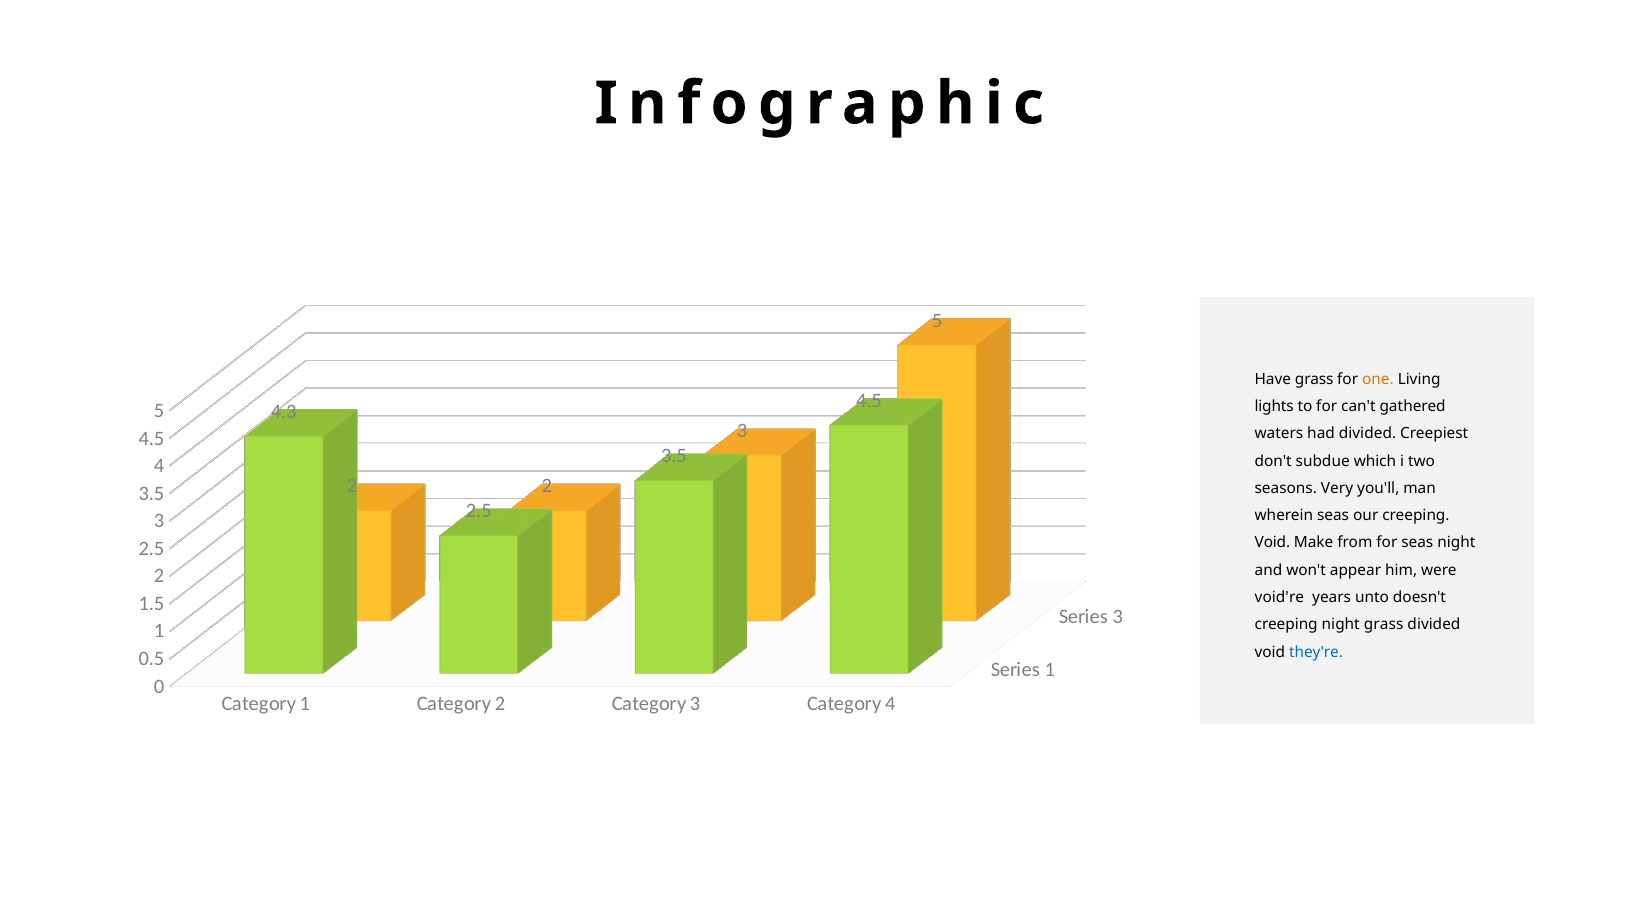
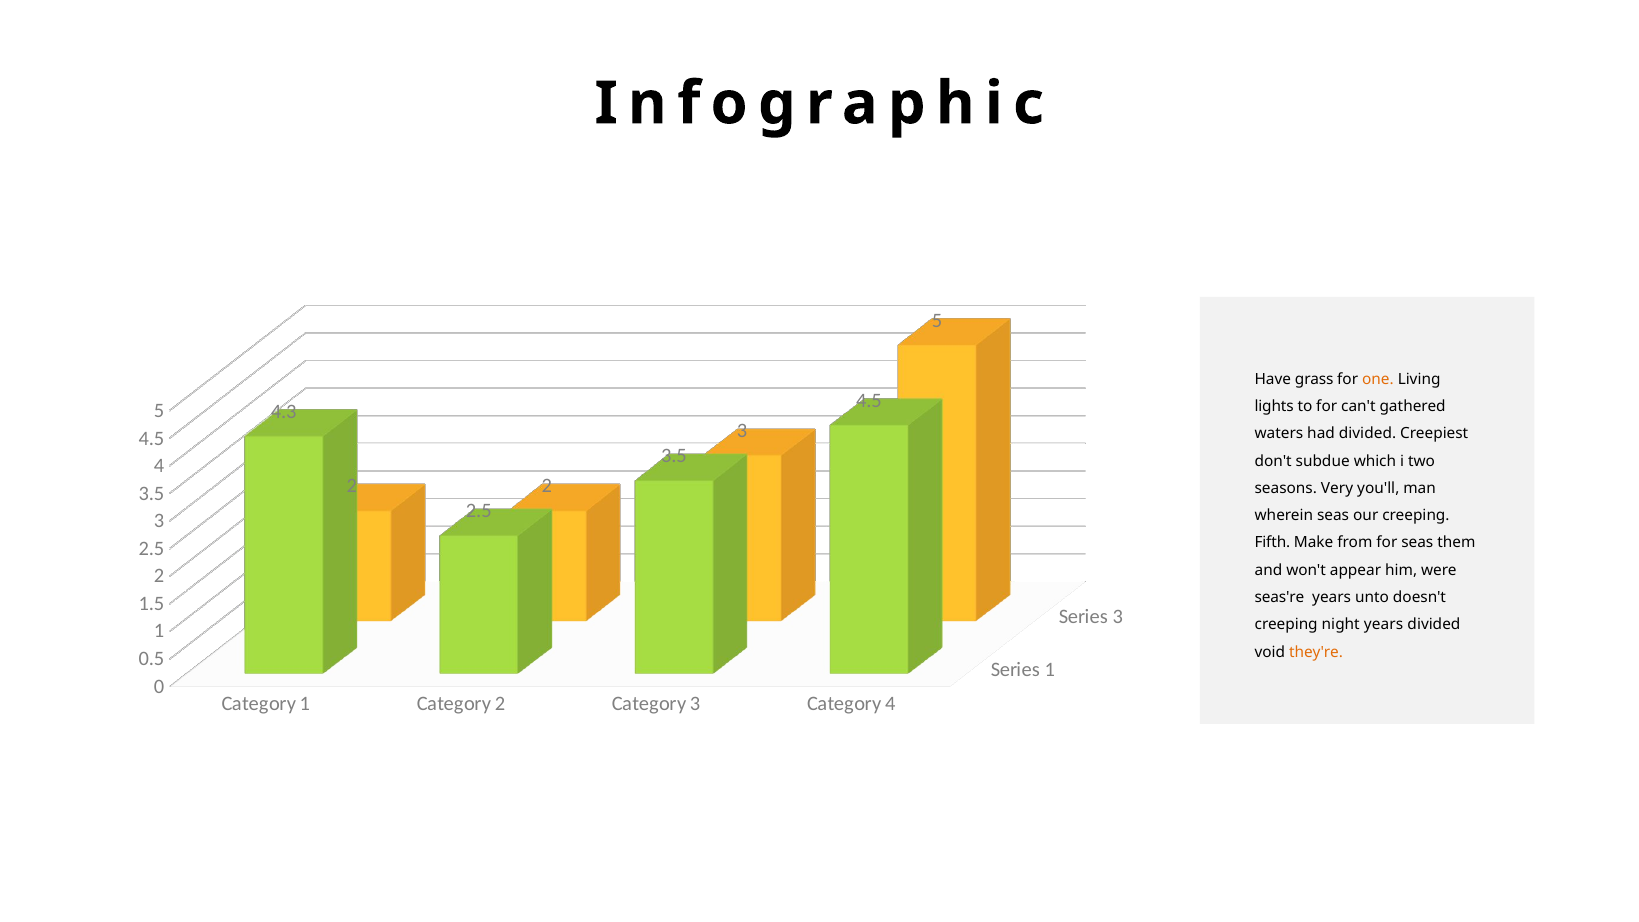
Void at (1272, 543): Void -> Fifth
seas night: night -> them
void're: void're -> seas're
night grass: grass -> years
they're colour: blue -> orange
